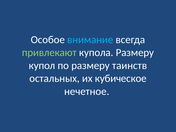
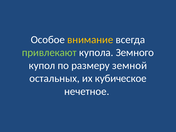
внимание colour: light blue -> yellow
купола Размеру: Размеру -> Земного
таинств: таинств -> земной
